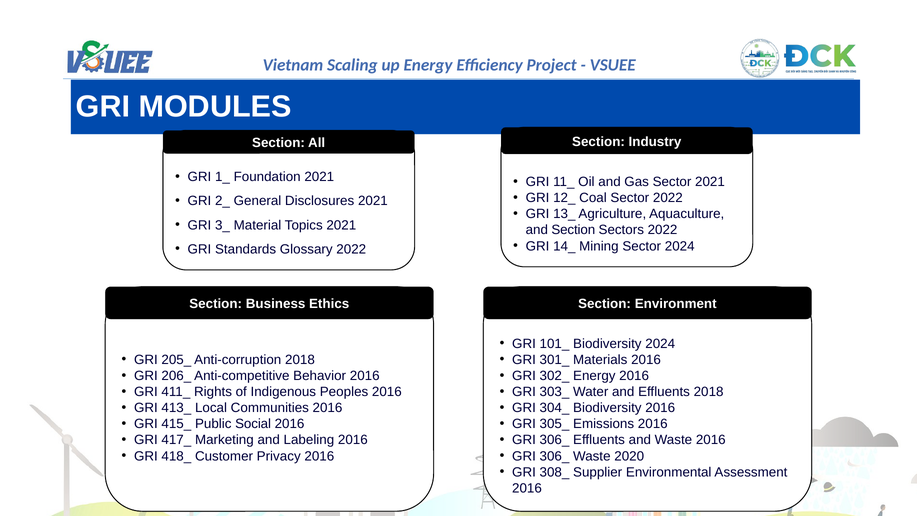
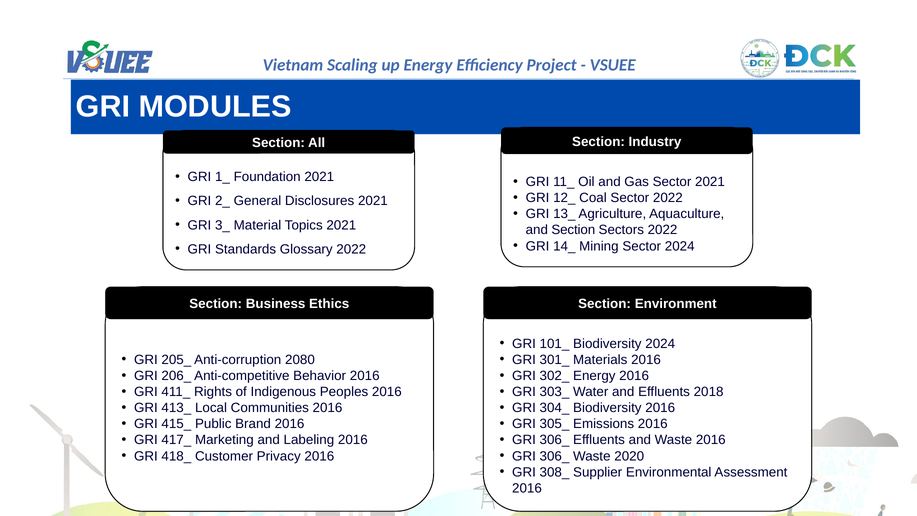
Anti-corruption 2018: 2018 -> 2080
Social: Social -> Brand
